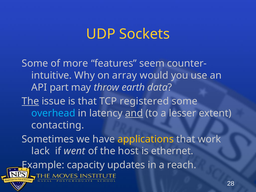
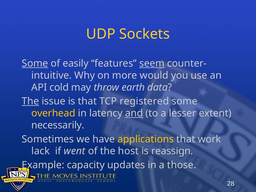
Some at (35, 63) underline: none -> present
more: more -> easily
seem underline: none -> present
array: array -> more
part: part -> cold
overhead colour: light blue -> yellow
contacting: contacting -> necessarily
ethernet: ethernet -> reassign
reach: reach -> those
